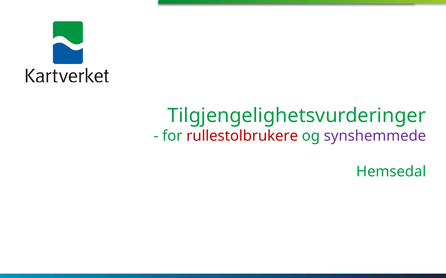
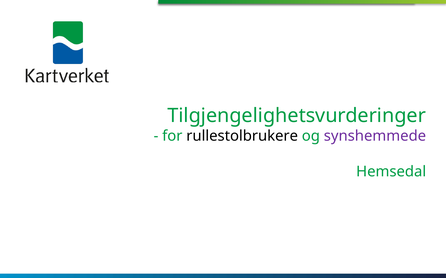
rullestolbrukere colour: red -> black
